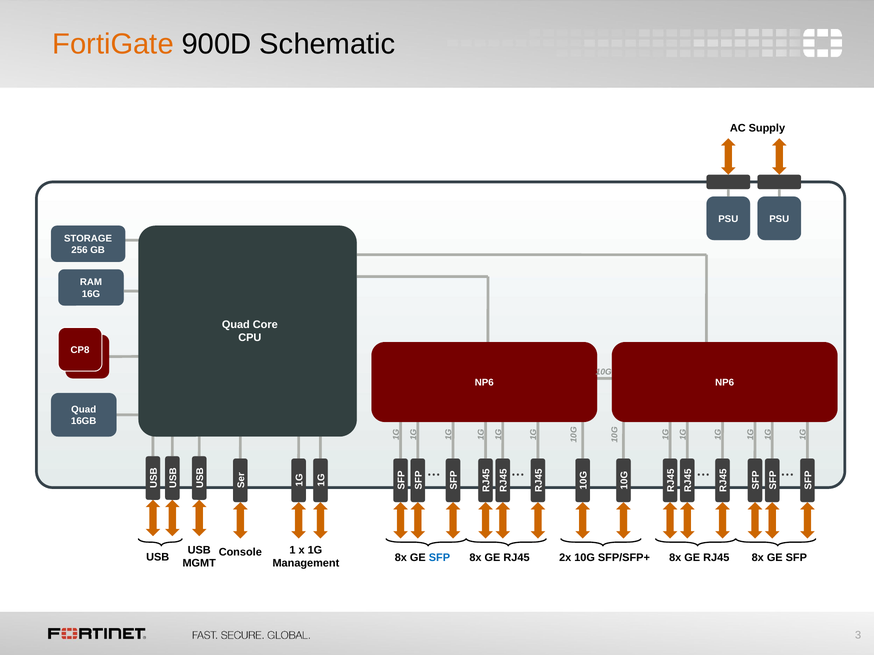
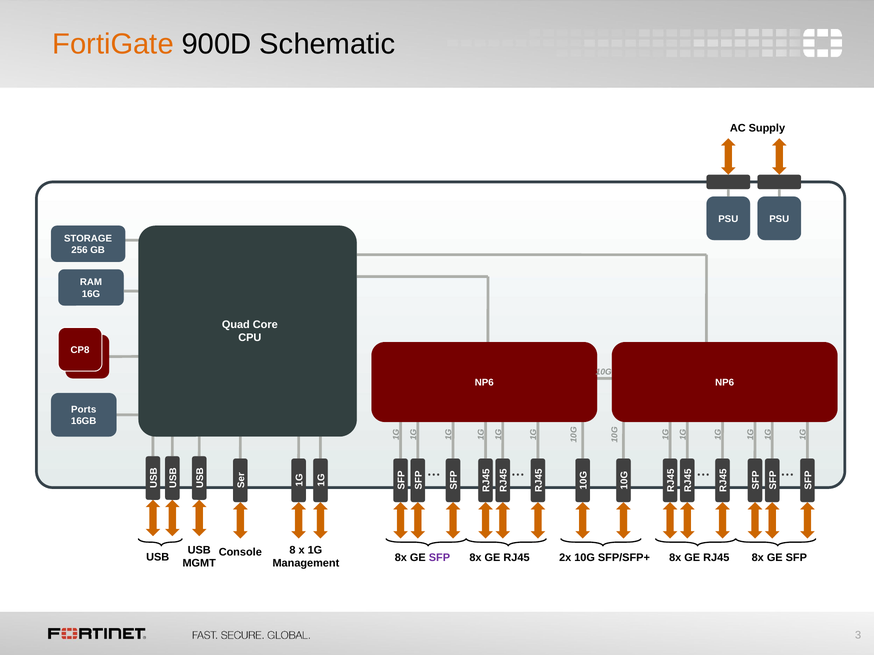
Quad at (84, 410): Quad -> Ports
Console 1: 1 -> 8
SFP at (439, 558) colour: blue -> purple
